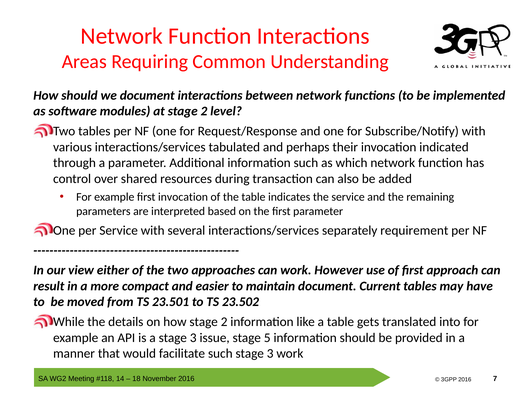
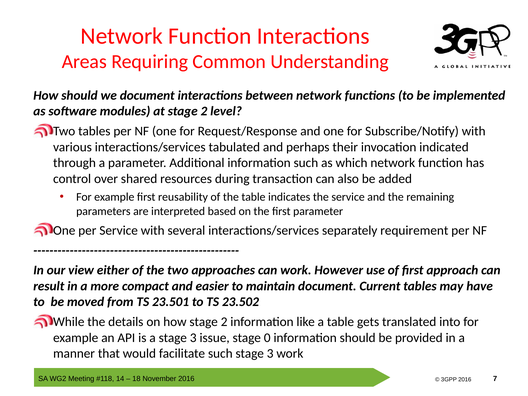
first invocation: invocation -> reusability
5: 5 -> 0
